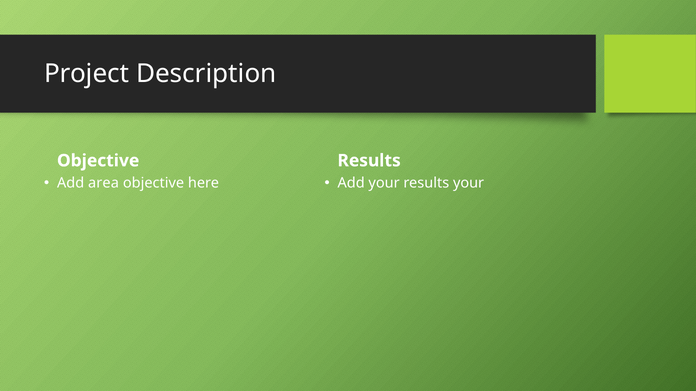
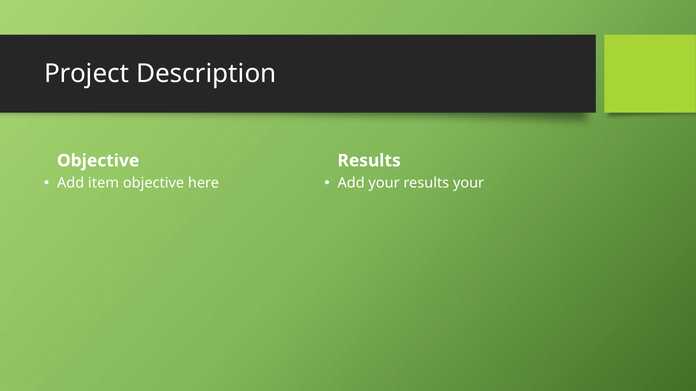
area: area -> item
